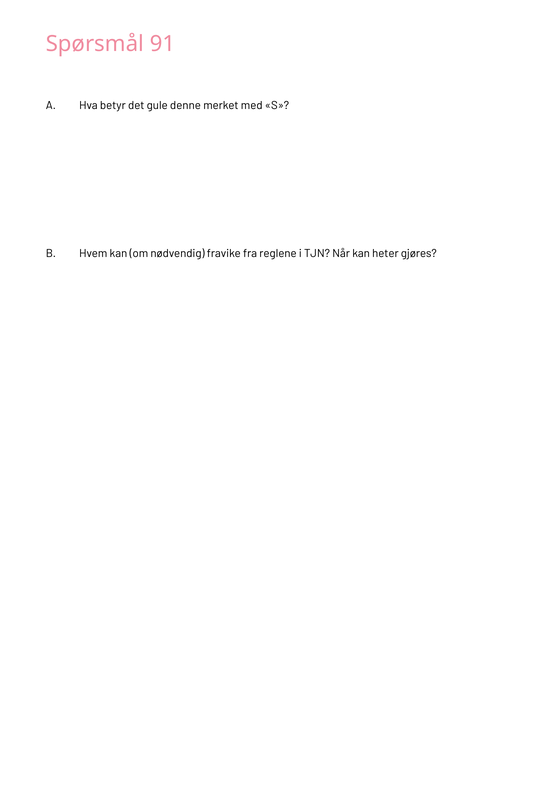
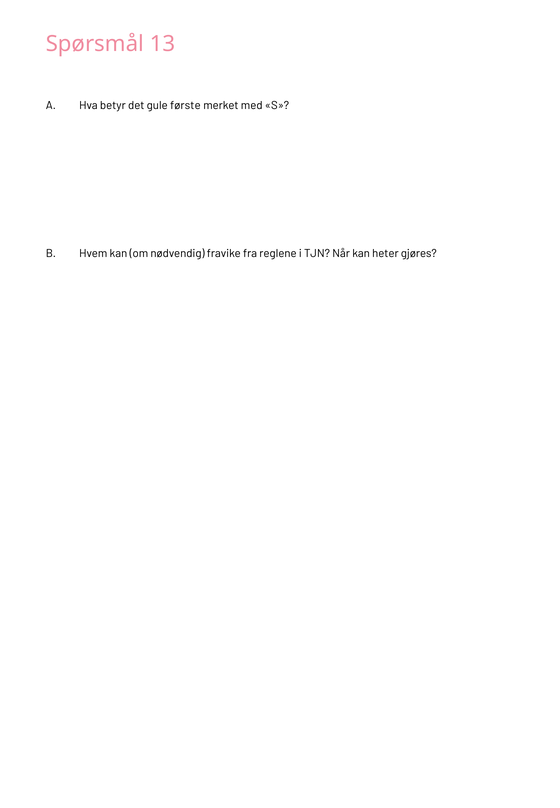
91: 91 -> 13
denne: denne -> første
